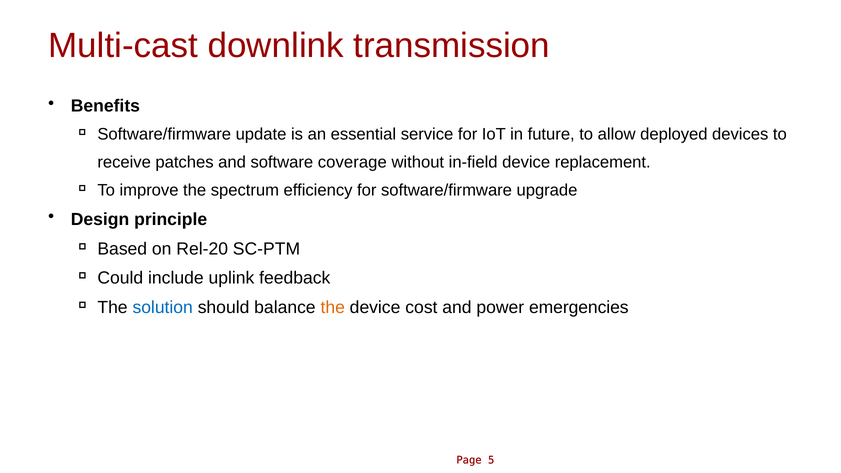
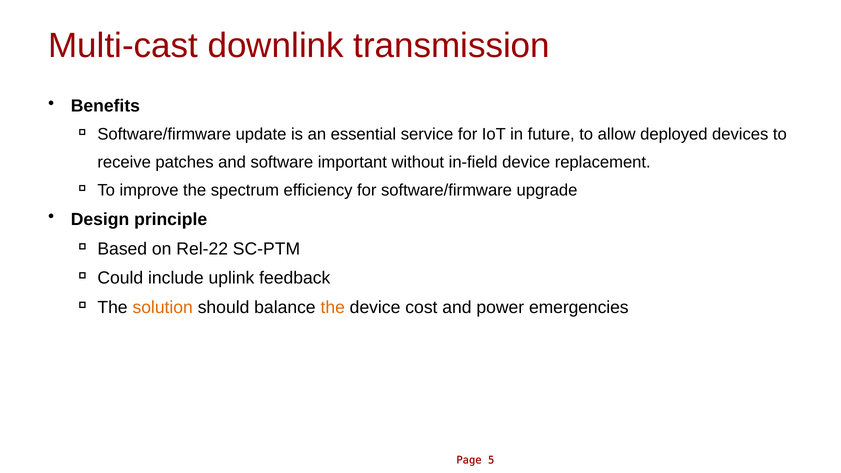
coverage: coverage -> important
Rel-20: Rel-20 -> Rel-22
solution colour: blue -> orange
